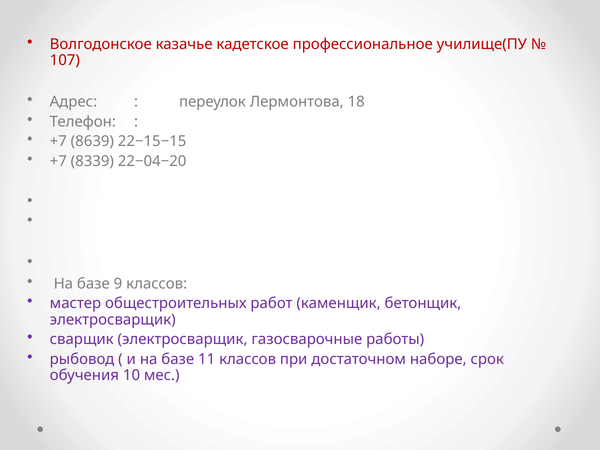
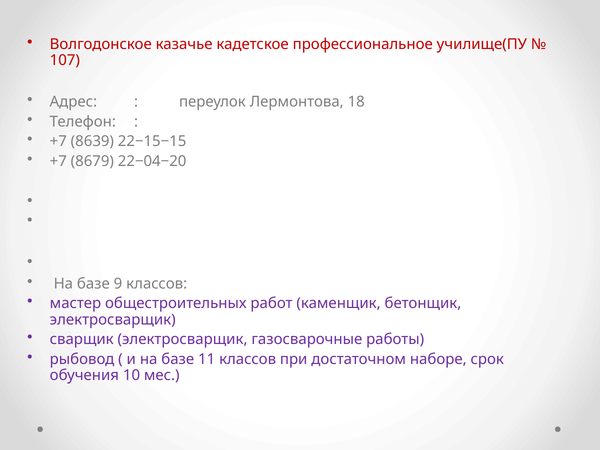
8339: 8339 -> 8679
